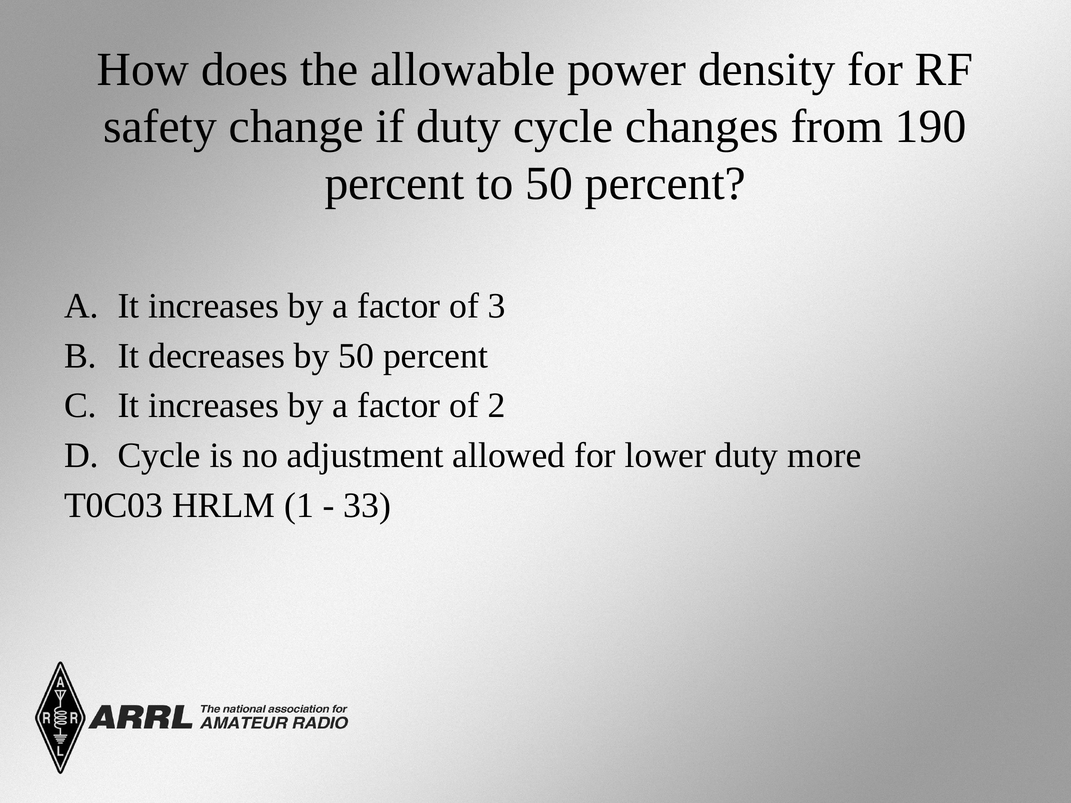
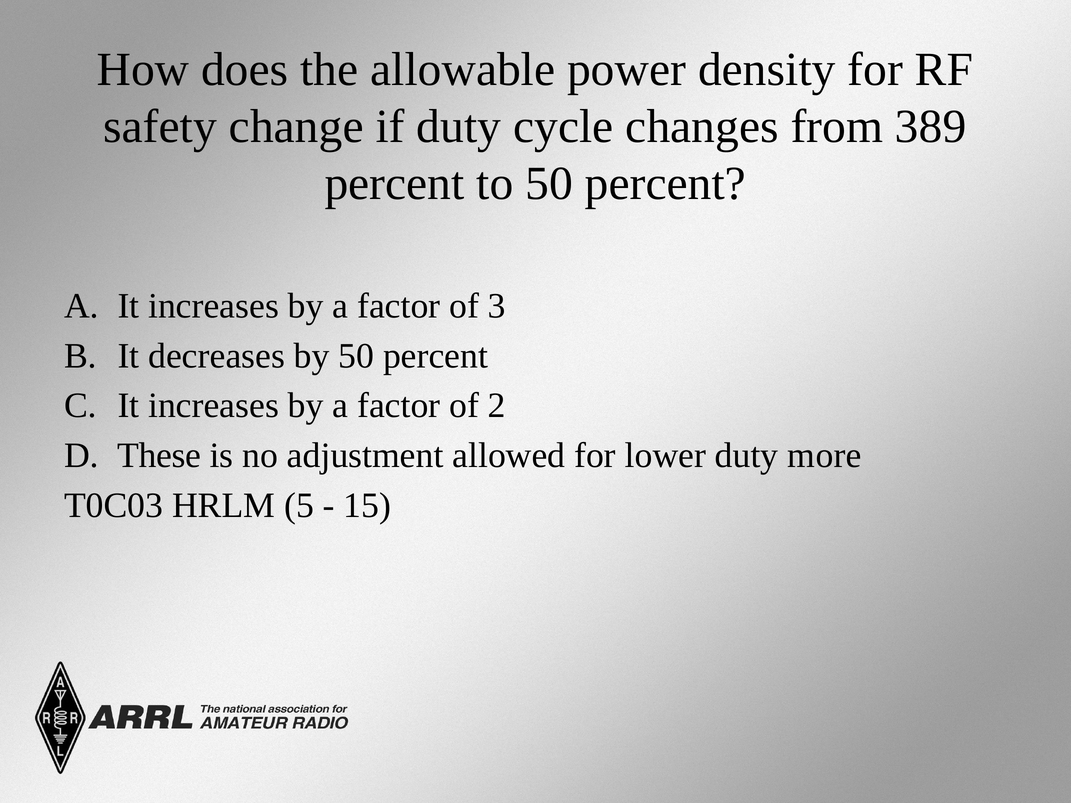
190: 190 -> 389
Cycle at (159, 456): Cycle -> These
1: 1 -> 5
33: 33 -> 15
